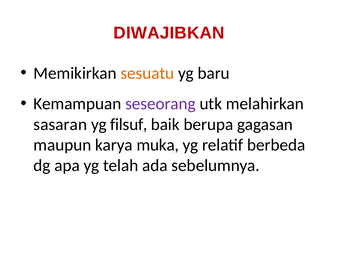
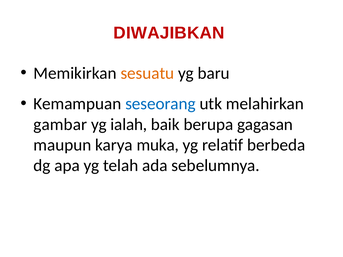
seseorang colour: purple -> blue
sasaran: sasaran -> gambar
filsuf: filsuf -> ialah
